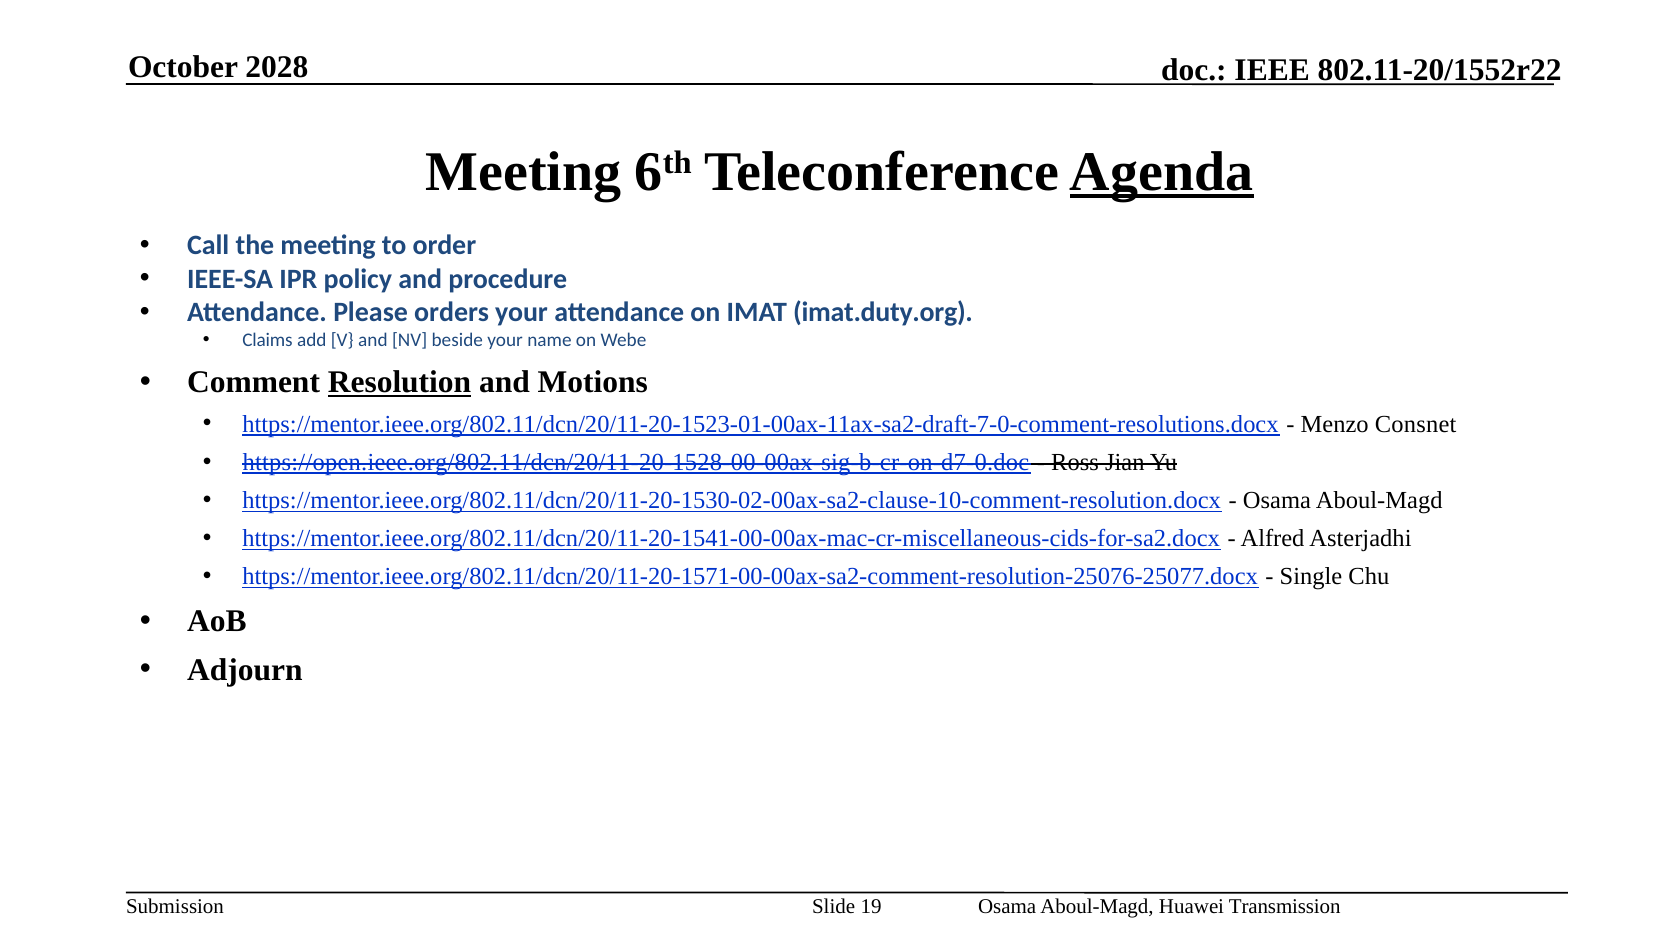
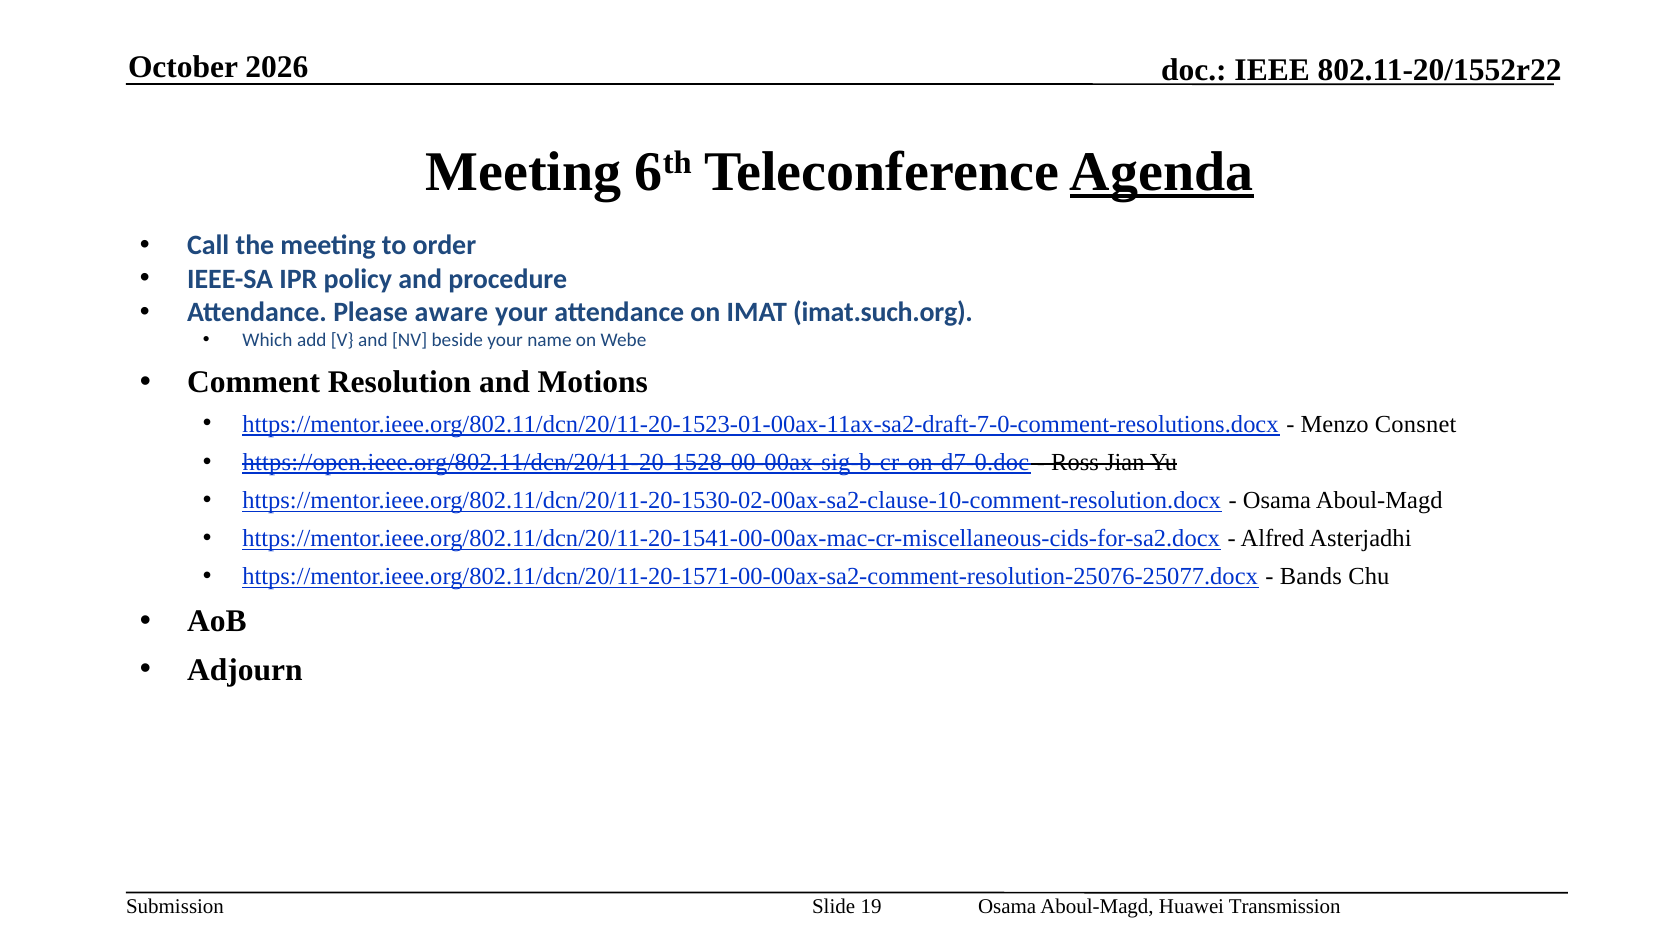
2028: 2028 -> 2026
orders: orders -> aware
imat.duty.org: imat.duty.org -> imat.such.org
Claims: Claims -> Which
Resolution underline: present -> none
Single: Single -> Bands
